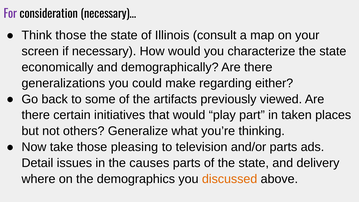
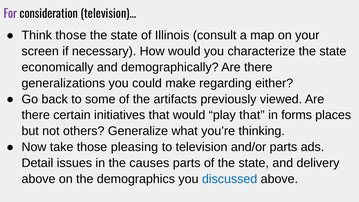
necessary)…: necessary)… -> television)…
play part: part -> that
taken: taken -> forms
where at (38, 179): where -> above
discussed colour: orange -> blue
